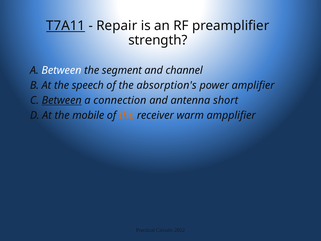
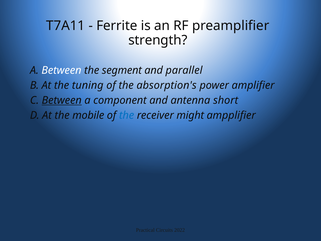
T7A11 underline: present -> none
Repair: Repair -> Ferrite
channel: channel -> parallel
speech: speech -> tuning
connection: connection -> component
the at (127, 115) colour: orange -> blue
warm: warm -> might
